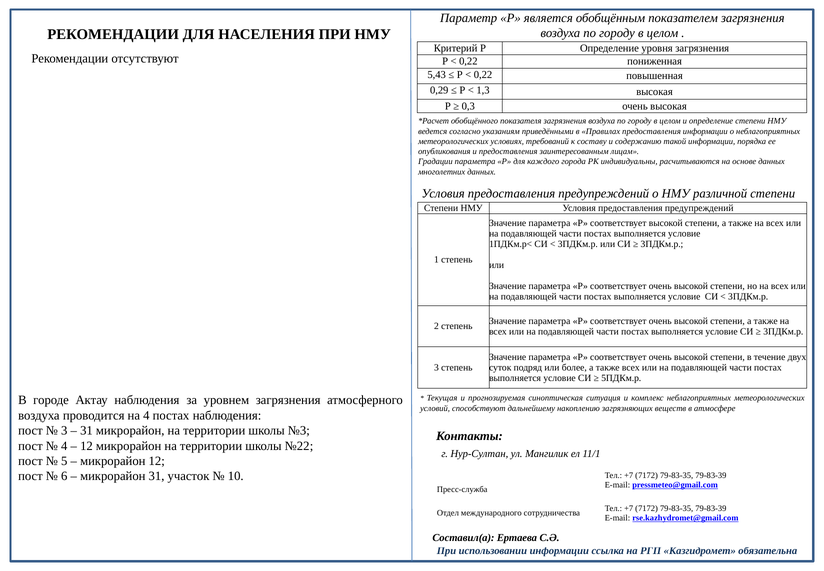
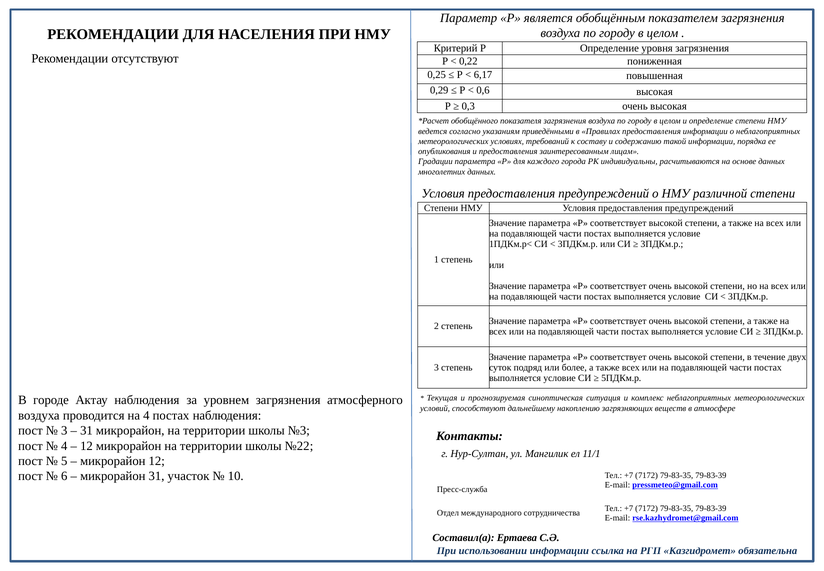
5,43: 5,43 -> 0,25
0,22 at (483, 75): 0,22 -> 6,17
1,3: 1,3 -> 0,6
